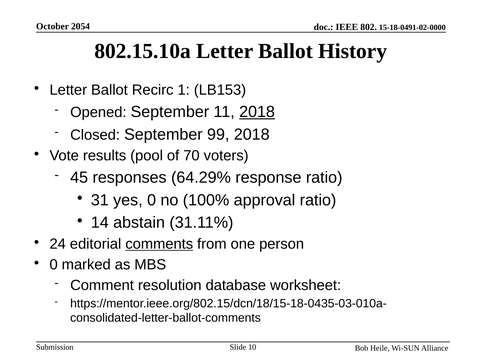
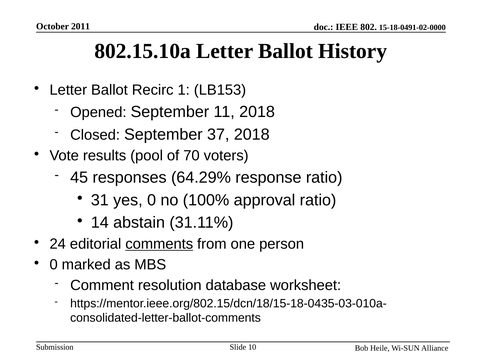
2054: 2054 -> 2011
2018 at (257, 112) underline: present -> none
99: 99 -> 37
